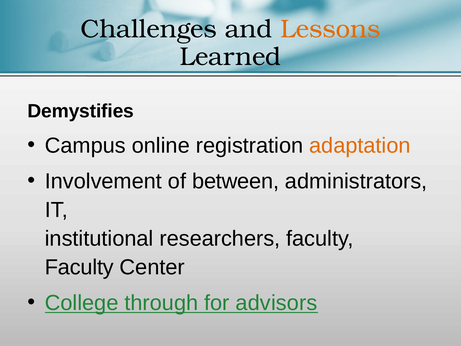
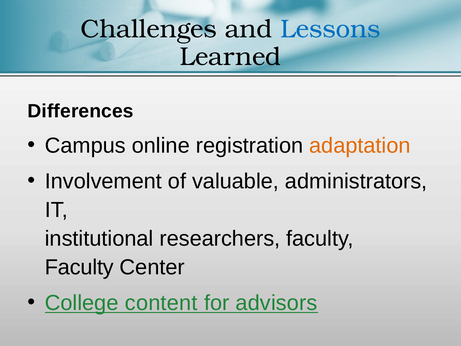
Lessons colour: orange -> blue
Demystifies: Demystifies -> Differences
between: between -> valuable
through: through -> content
